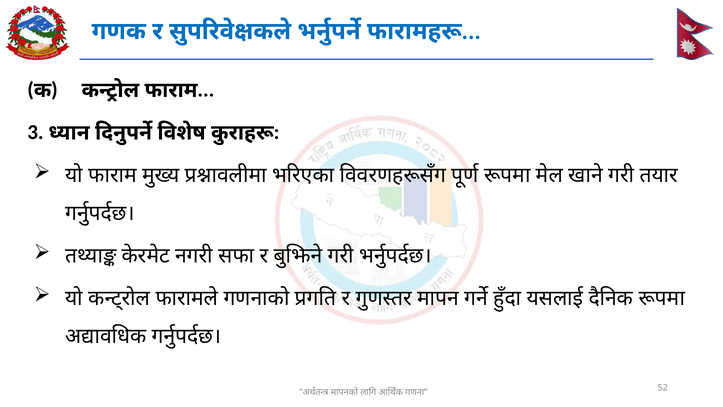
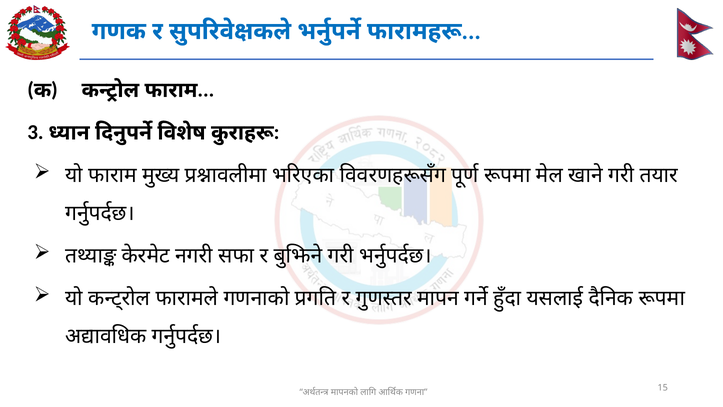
52: 52 -> 15
